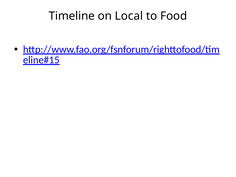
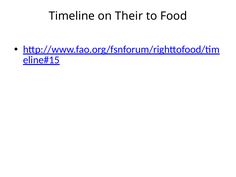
Local: Local -> Their
